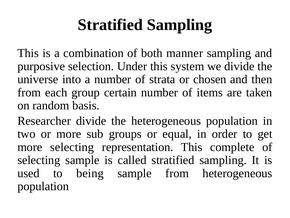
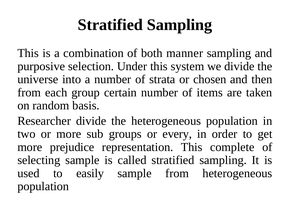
equal: equal -> every
more selecting: selecting -> prejudice
being: being -> easily
